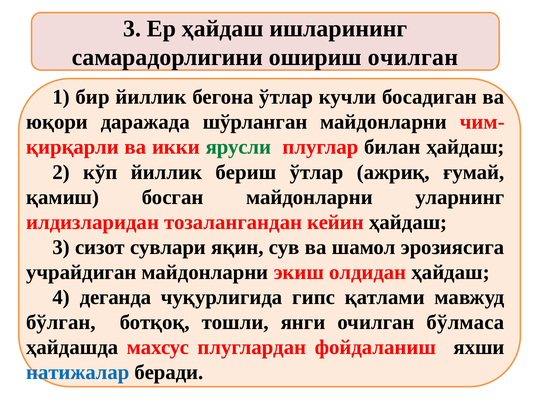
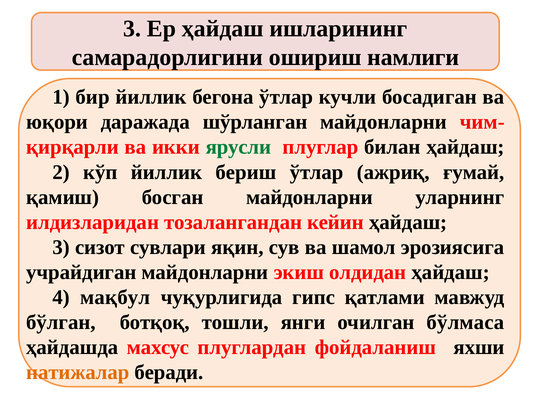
ошириш очилган: очилган -> намлиги
деганда: деганда -> мақбул
натижалар colour: blue -> orange
